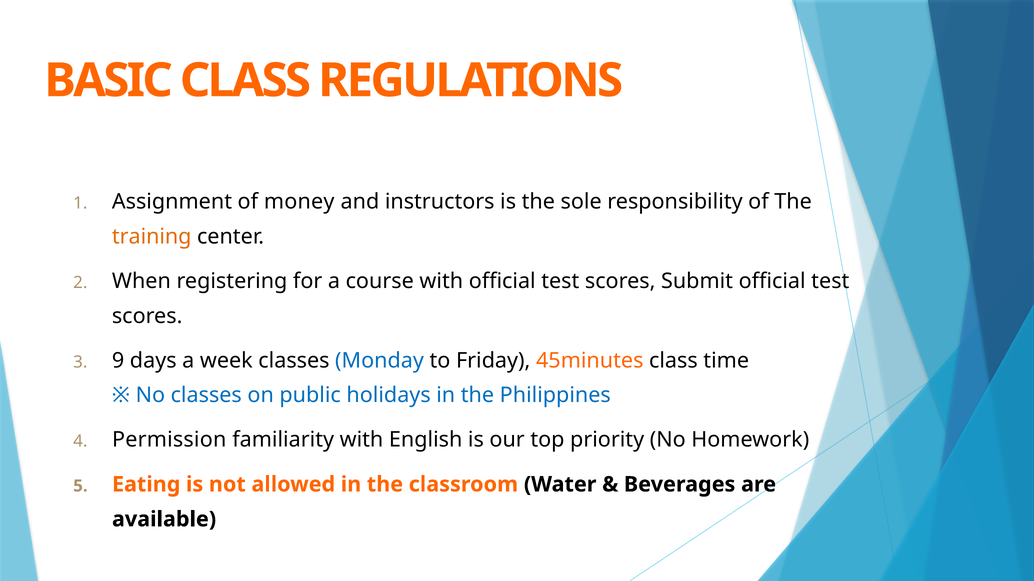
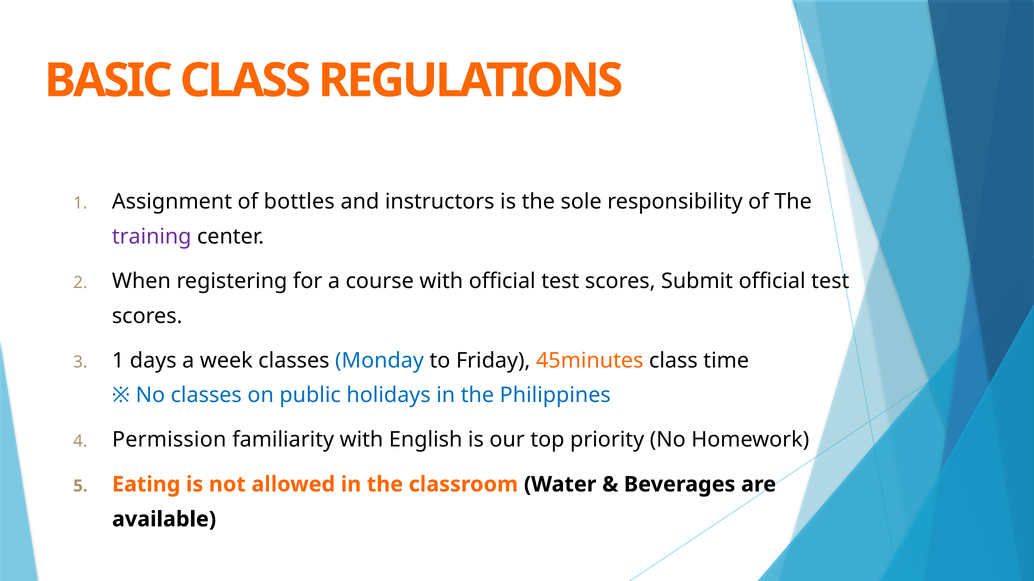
money: money -> bottles
training colour: orange -> purple
9 at (118, 361): 9 -> 1
